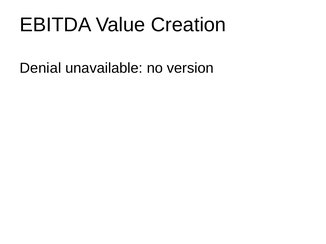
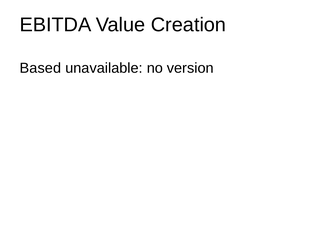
Denial: Denial -> Based
